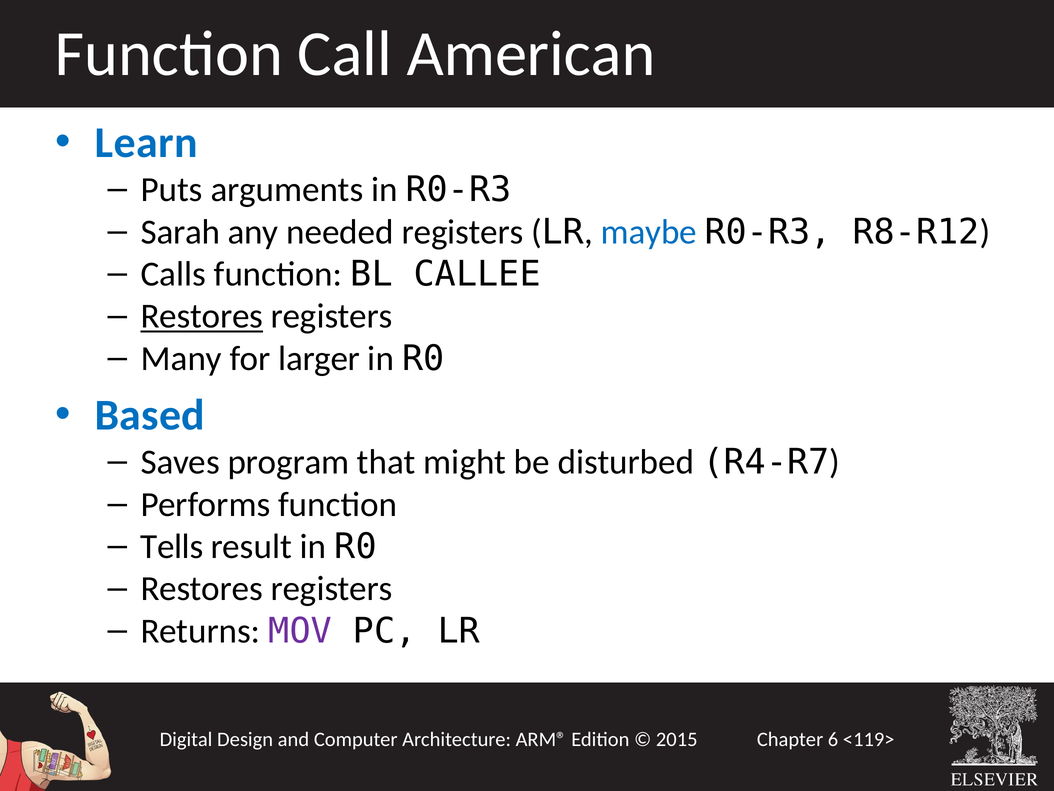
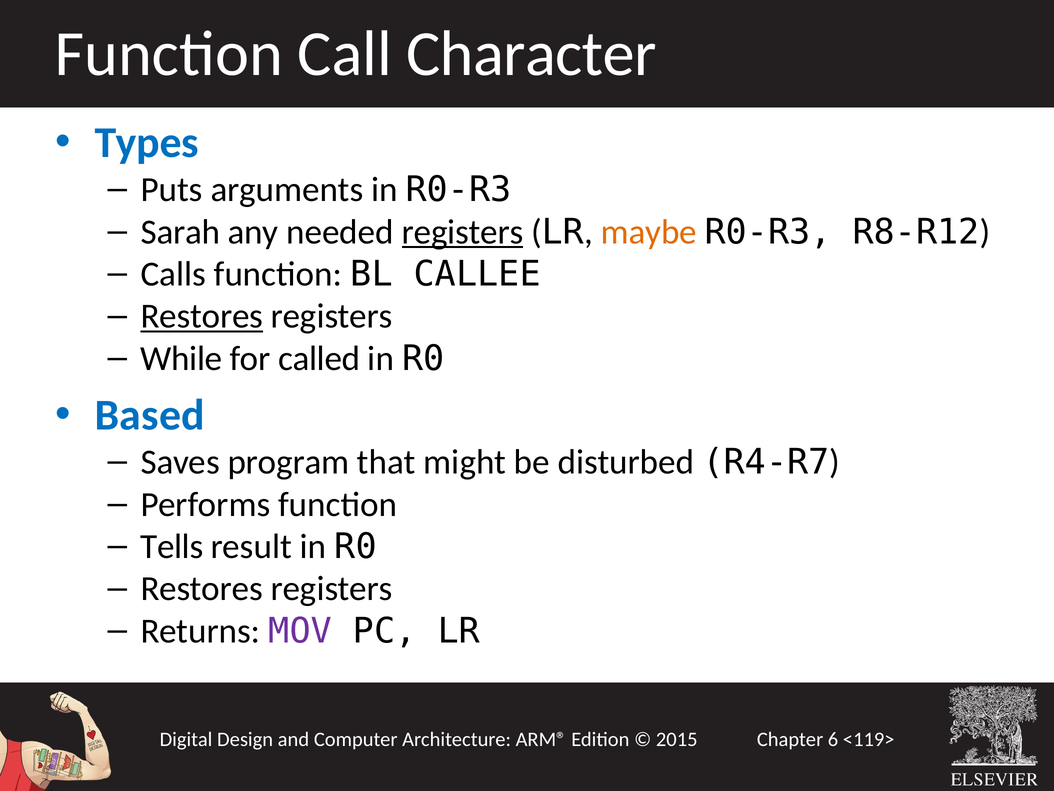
American: American -> Character
Learn: Learn -> Types
registers at (463, 232) underline: none -> present
maybe colour: blue -> orange
Many: Many -> While
larger: larger -> called
